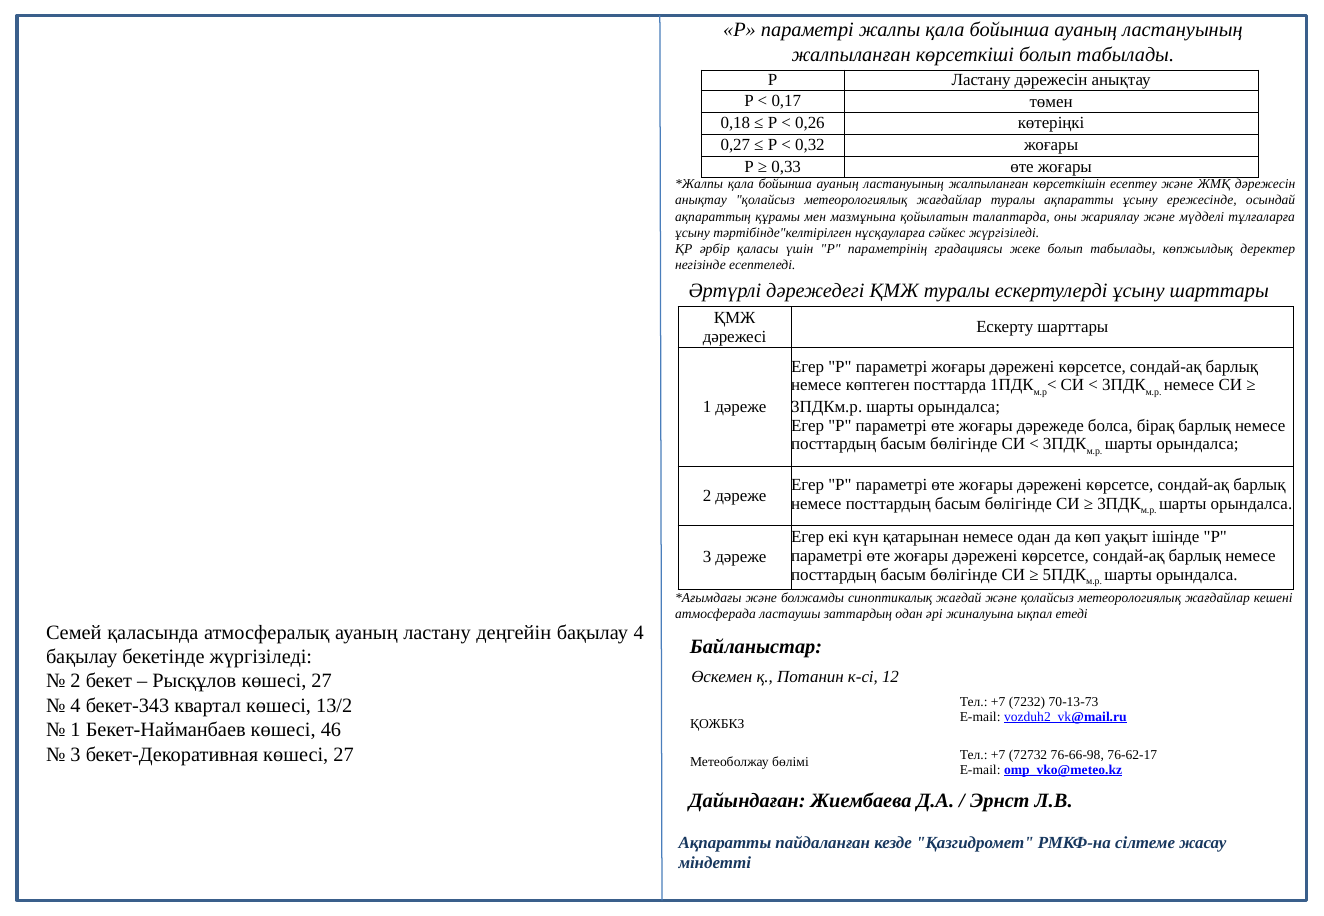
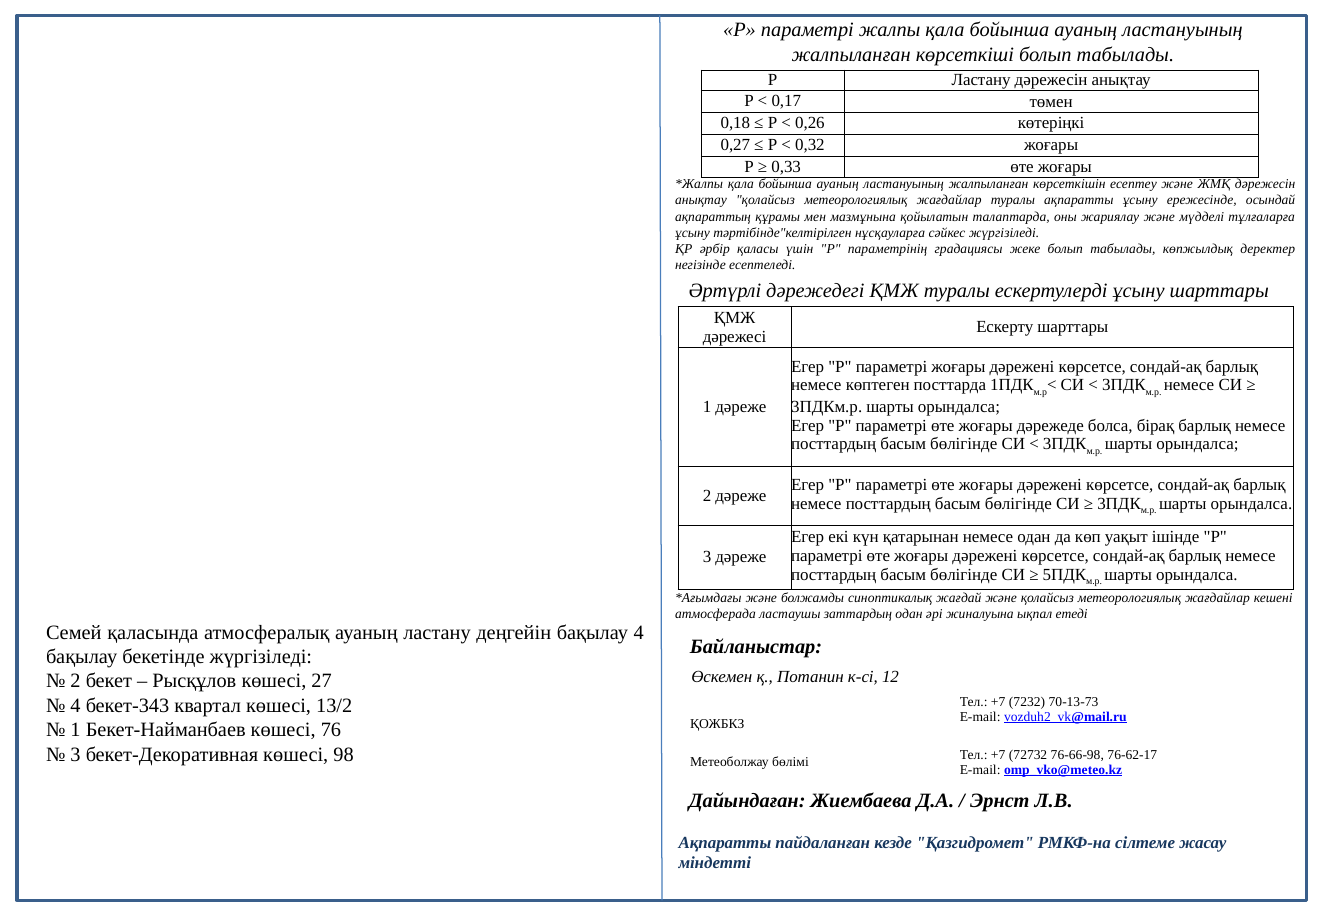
46: 46 -> 76
бекет-Декоративная көшесі 27: 27 -> 98
